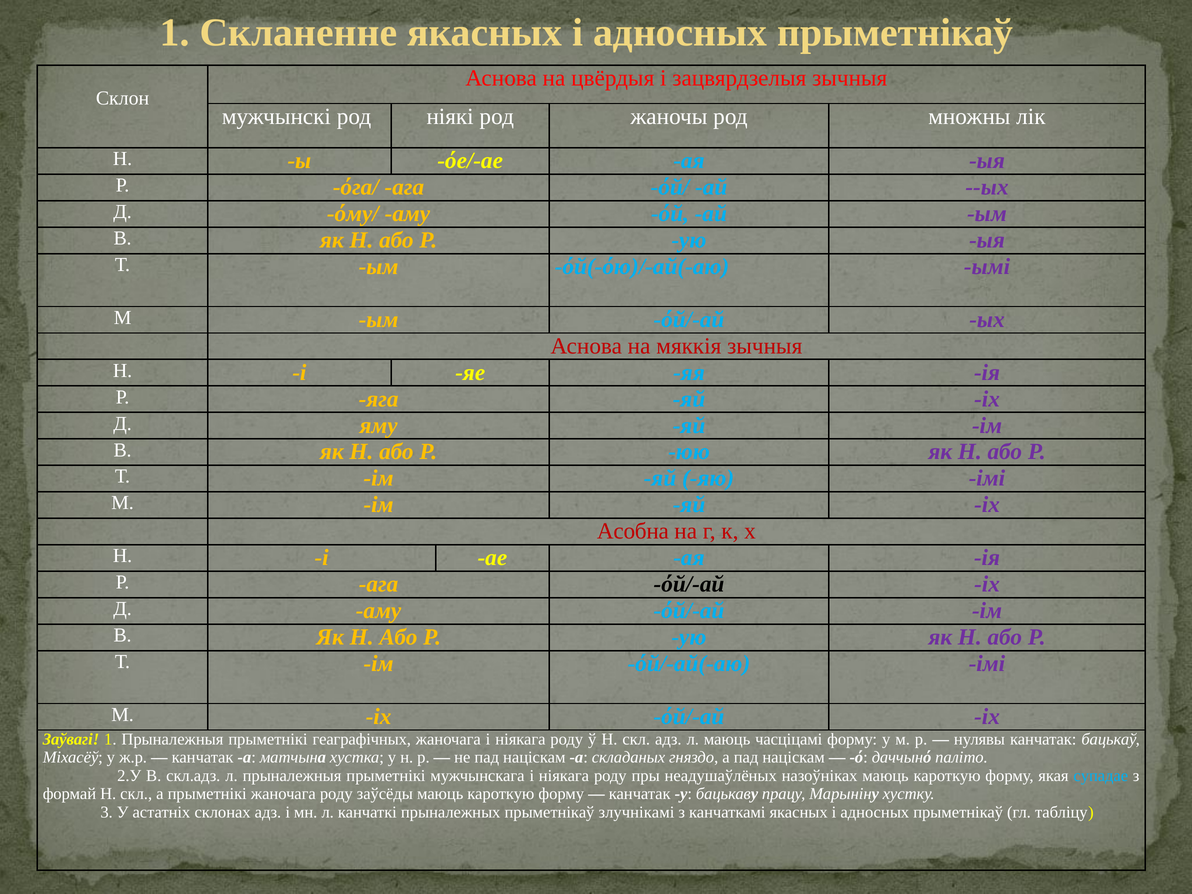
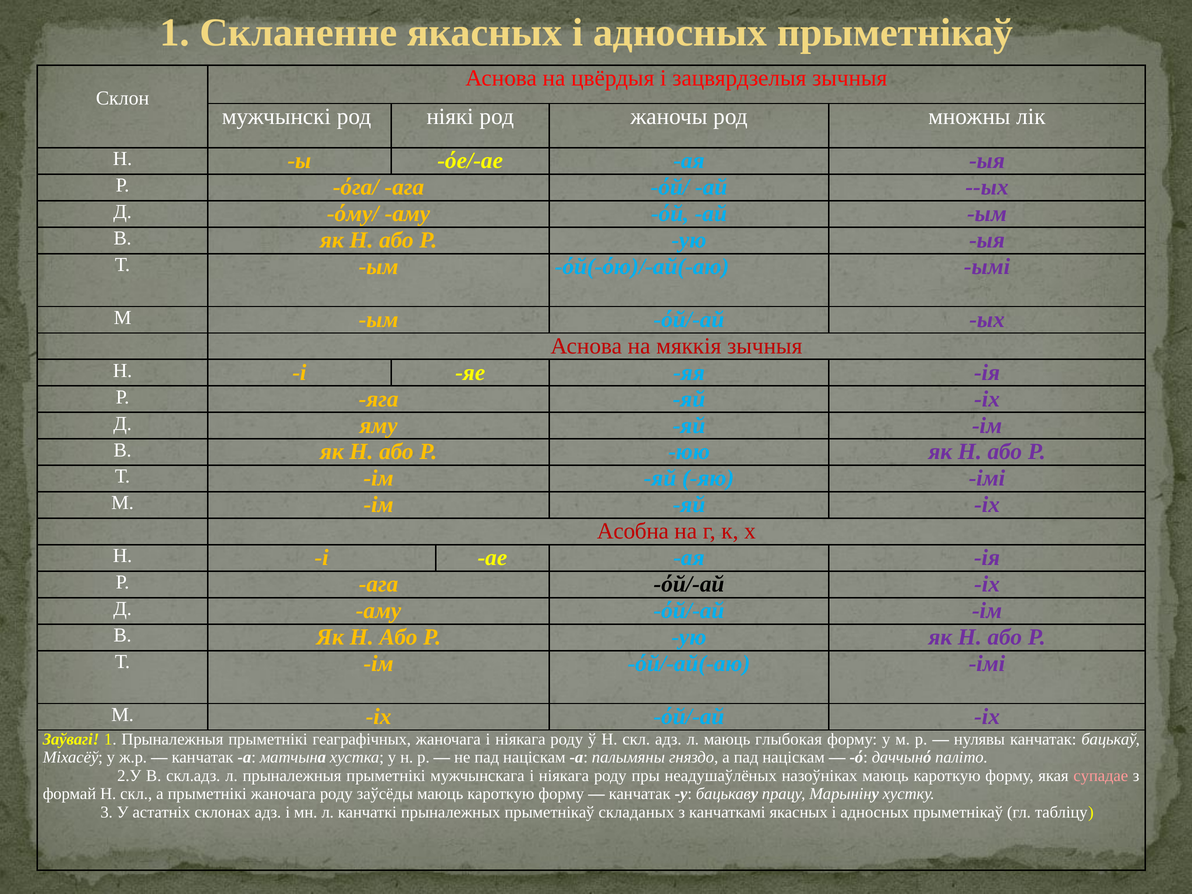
часціцамі: часціцамі -> глыбокая
складаных: складаных -> палымяны
супадае colour: light blue -> pink
злучнікамі: злучнікамі -> складаных
